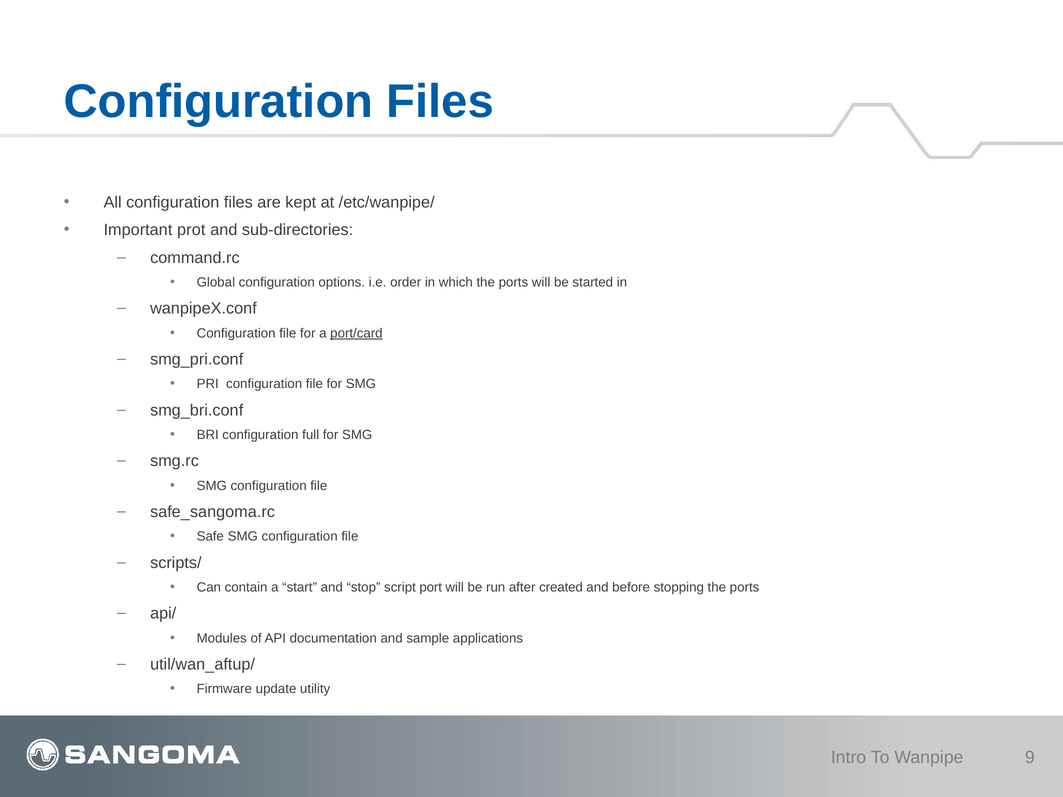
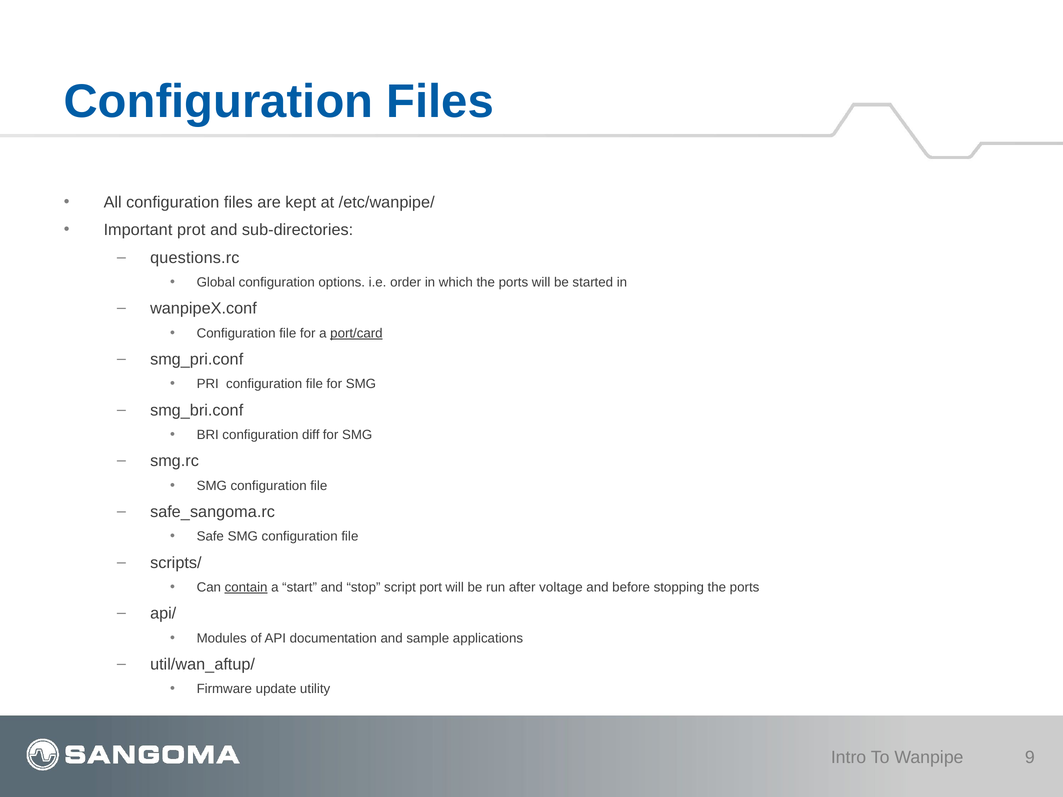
command.rc: command.rc -> questions.rc
full: full -> diff
contain underline: none -> present
created: created -> voltage
